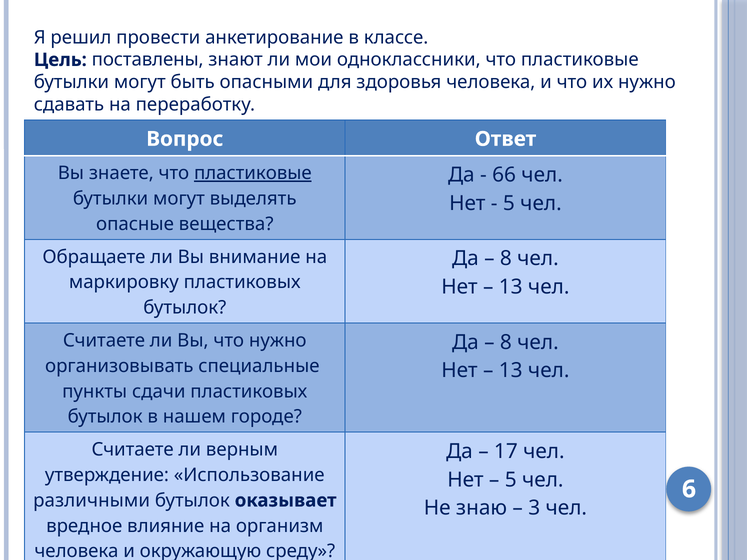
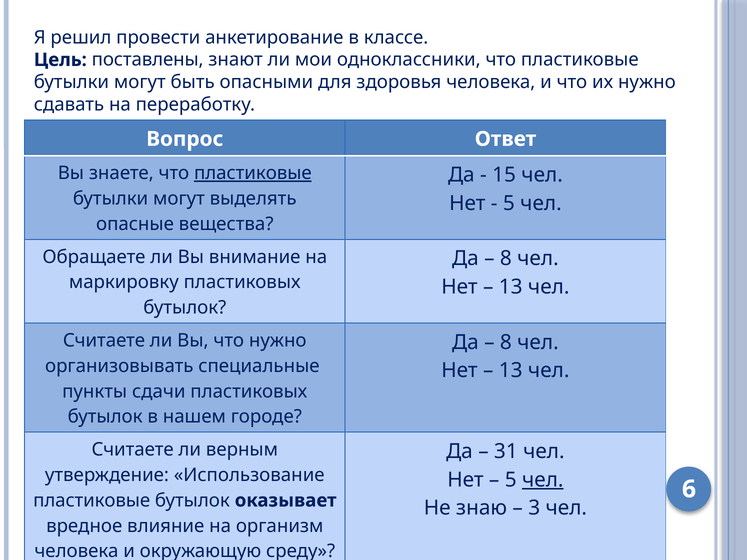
66: 66 -> 15
17: 17 -> 31
чел at (543, 480) underline: none -> present
различными at (92, 501): различными -> пластиковые
